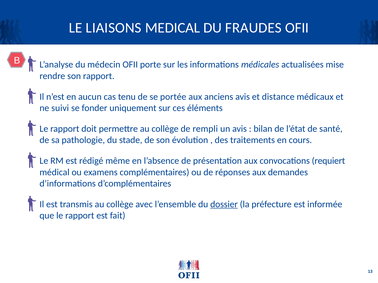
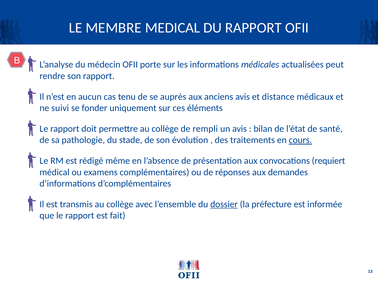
LIAISONS: LIAISONS -> MEMBRE
DU FRAUDES: FRAUDES -> RAPPORT
mise: mise -> peut
portée: portée -> auprès
cours underline: none -> present
